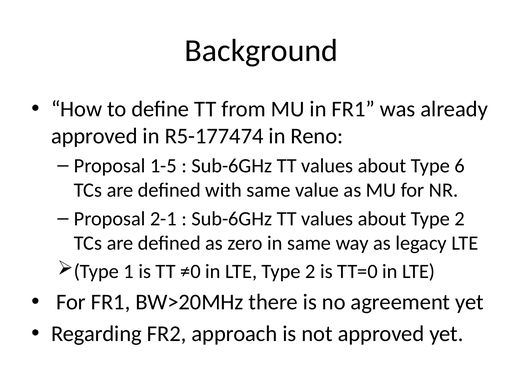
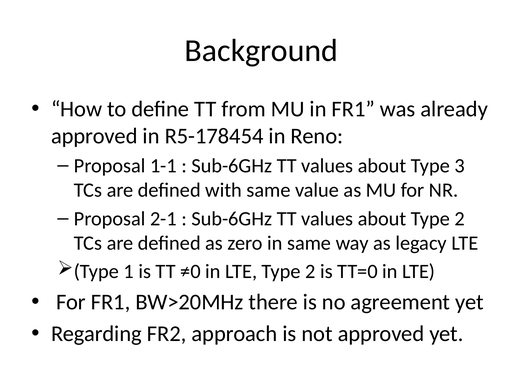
R5-177474: R5-177474 -> R5-178454
1-5: 1-5 -> 1-1
6: 6 -> 3
